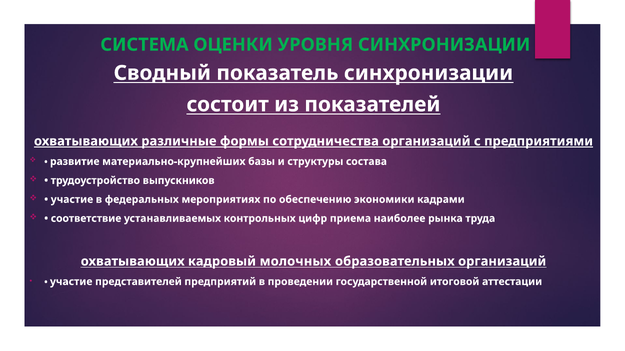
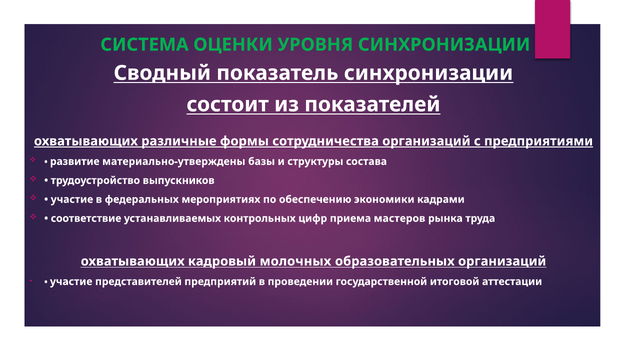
материально-крупнейших: материально-крупнейших -> материально-утверждены
наиболее: наиболее -> мастеров
